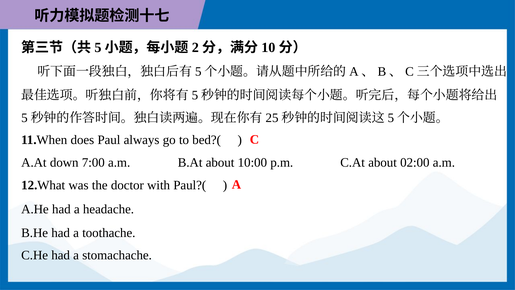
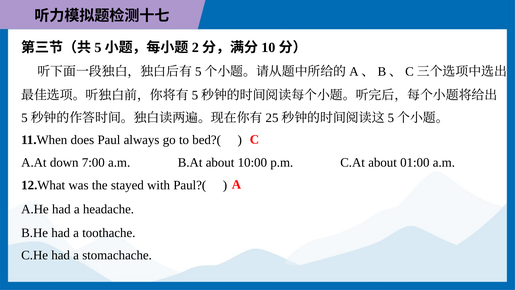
02:00: 02:00 -> 01:00
doctor: doctor -> stayed
